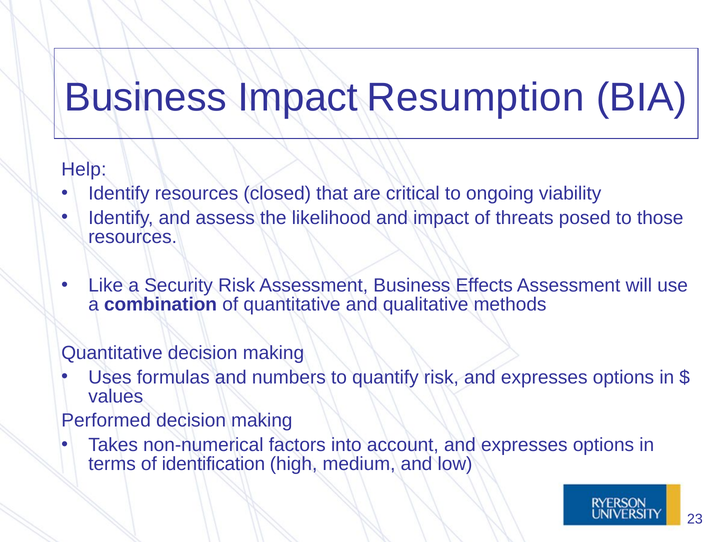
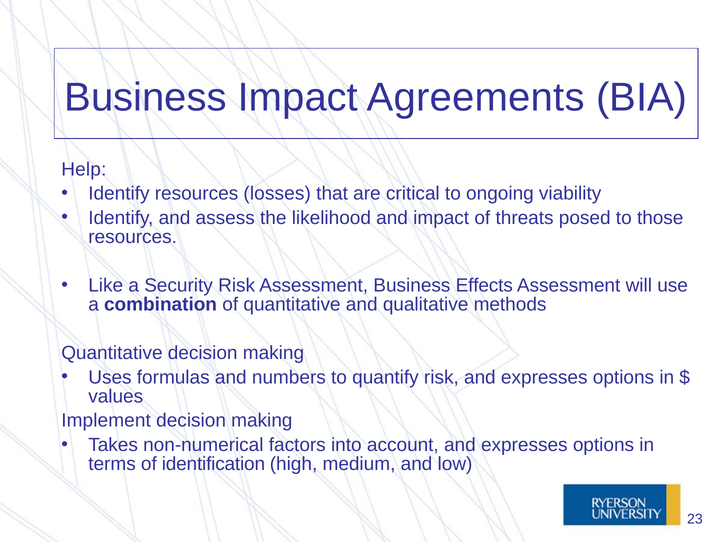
Resumption: Resumption -> Agreements
closed: closed -> losses
Performed: Performed -> Implement
